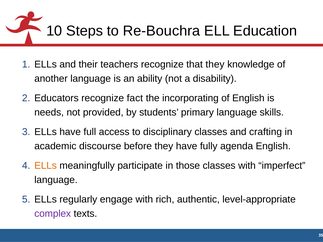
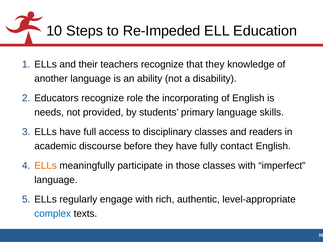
Re-Bouchra: Re-Bouchra -> Re-Impeded
fact: fact -> role
crafting: crafting -> readers
agenda: agenda -> contact
complex colour: purple -> blue
